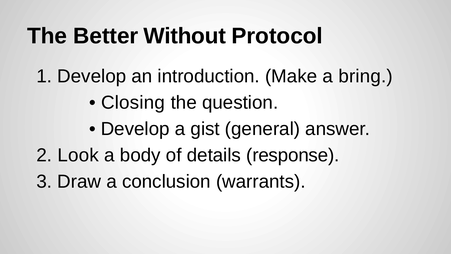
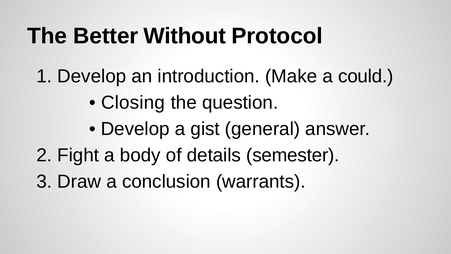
bring: bring -> could
Look: Look -> Fight
response: response -> semester
